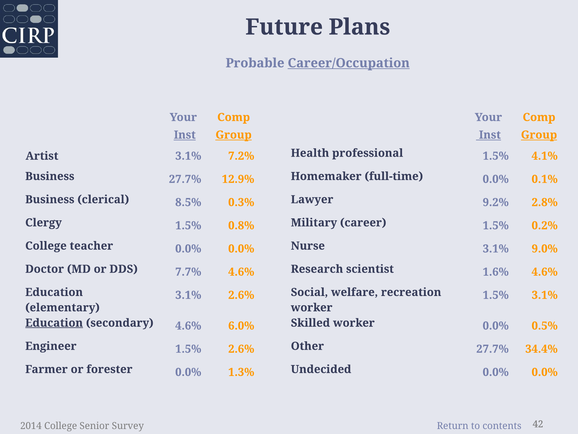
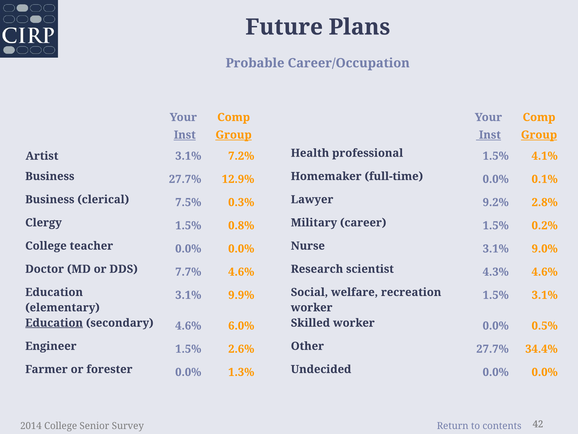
Career/Occupation underline: present -> none
8.5%: 8.5% -> 7.5%
1.6%: 1.6% -> 4.3%
3.1% 2.6%: 2.6% -> 9.9%
